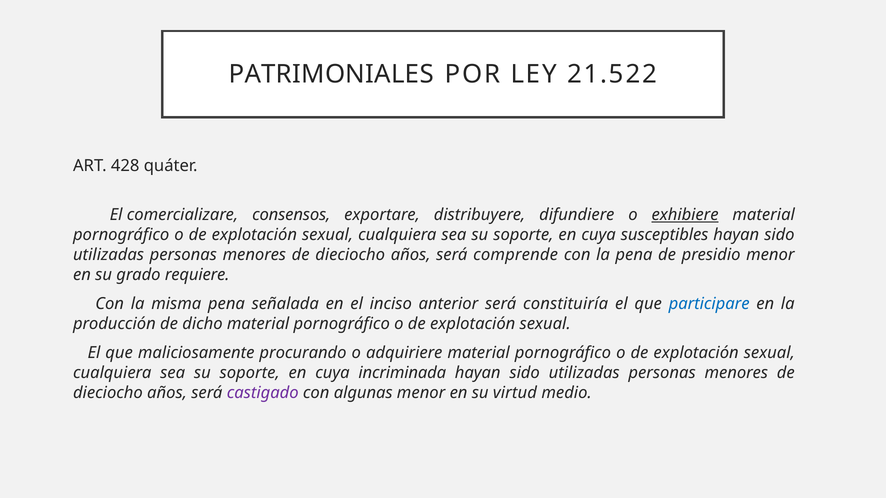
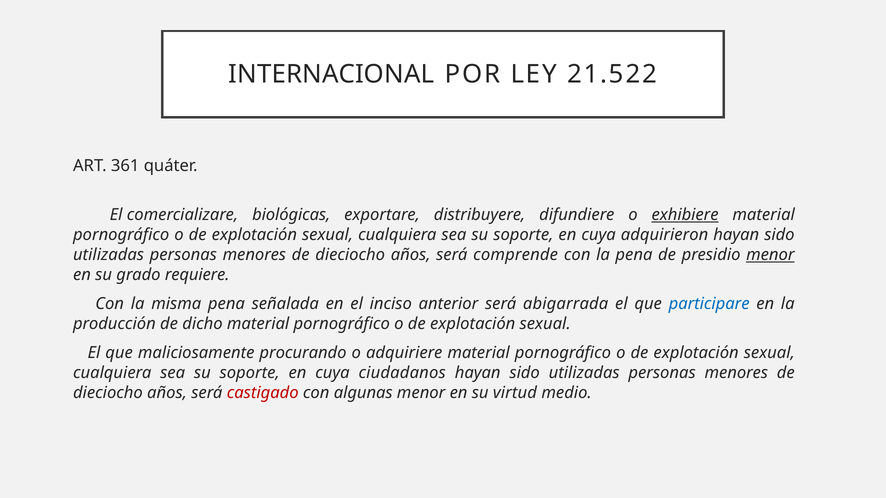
PATRIMONIALES: PATRIMONIALES -> INTERNACIONAL
428: 428 -> 361
consensos: consensos -> biológicas
susceptibles: susceptibles -> adquirieron
menor at (770, 255) underline: none -> present
constituiría: constituiría -> abigarrada
incriminada: incriminada -> ciudadanos
castigado colour: purple -> red
